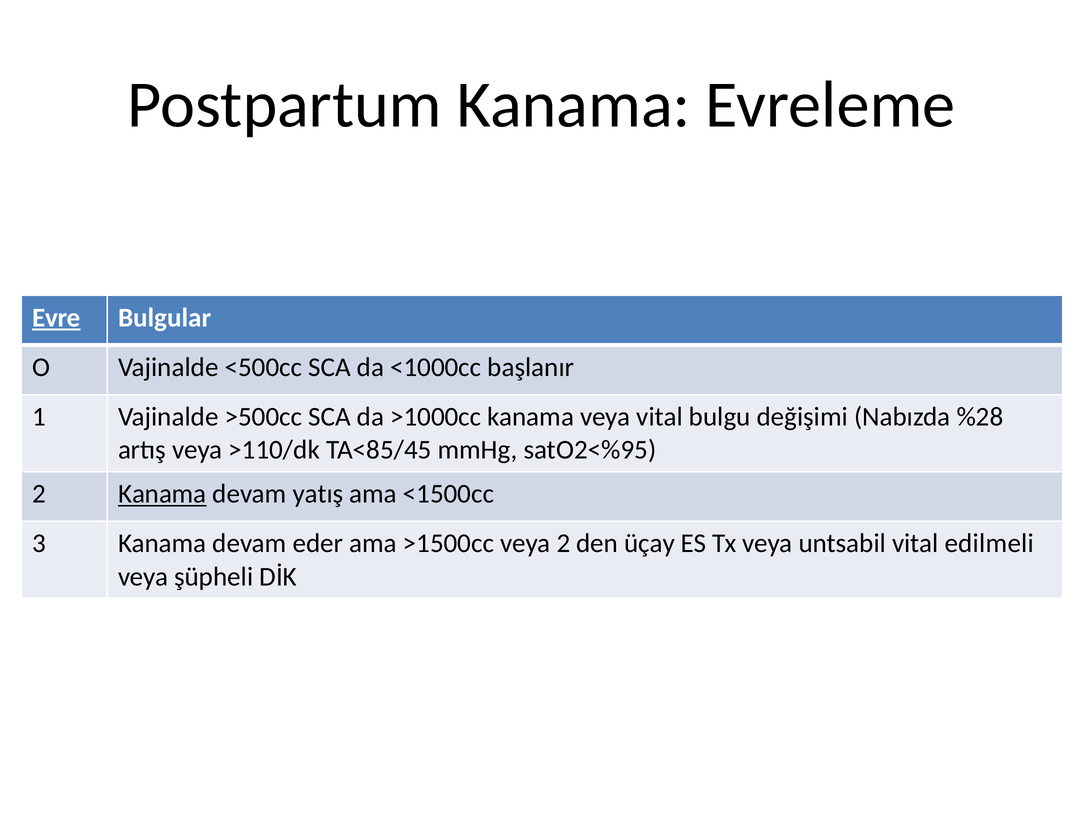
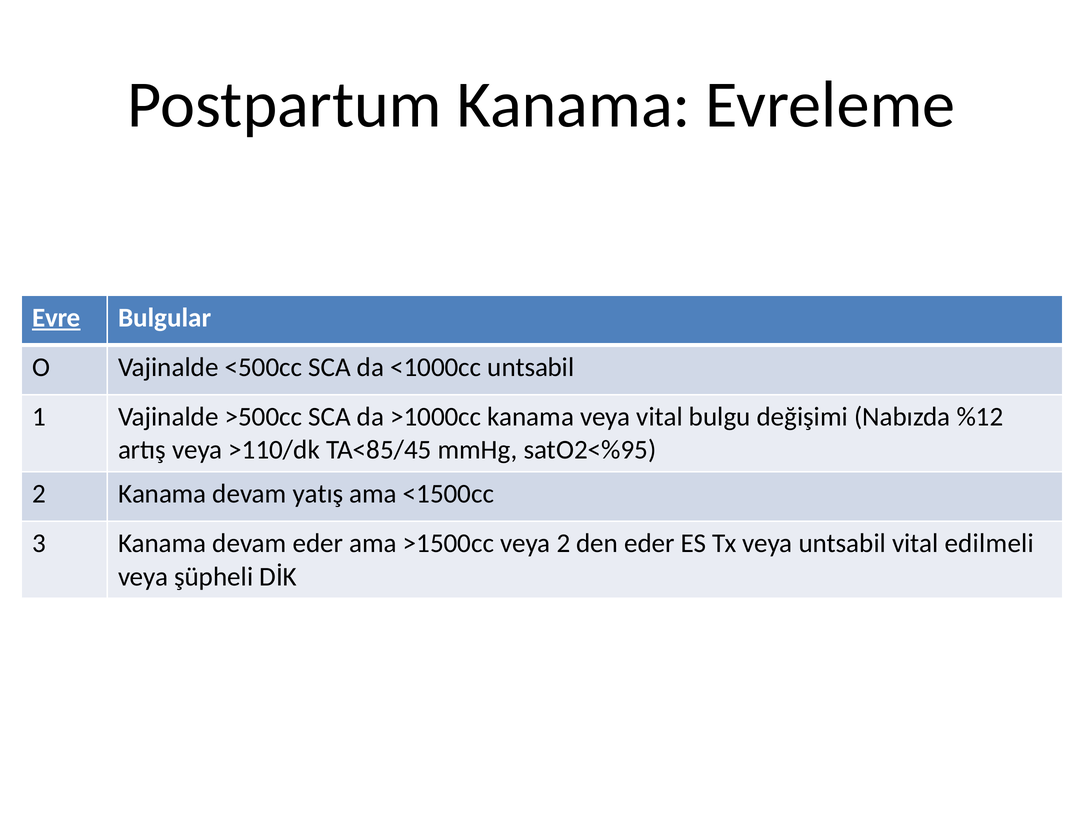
<1000cc başlanır: başlanır -> untsabil
%28: %28 -> %12
Kanama at (162, 494) underline: present -> none
den üçay: üçay -> eder
